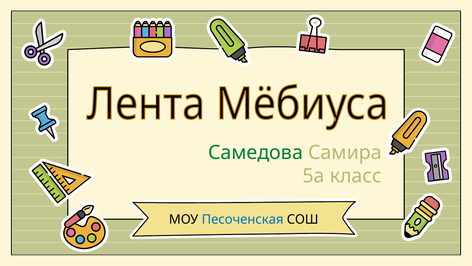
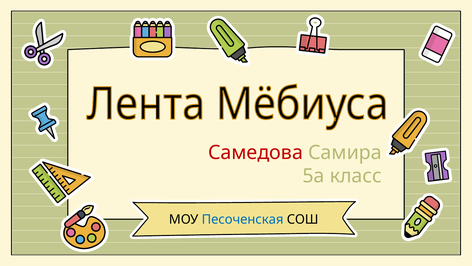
Самедова colour: green -> red
